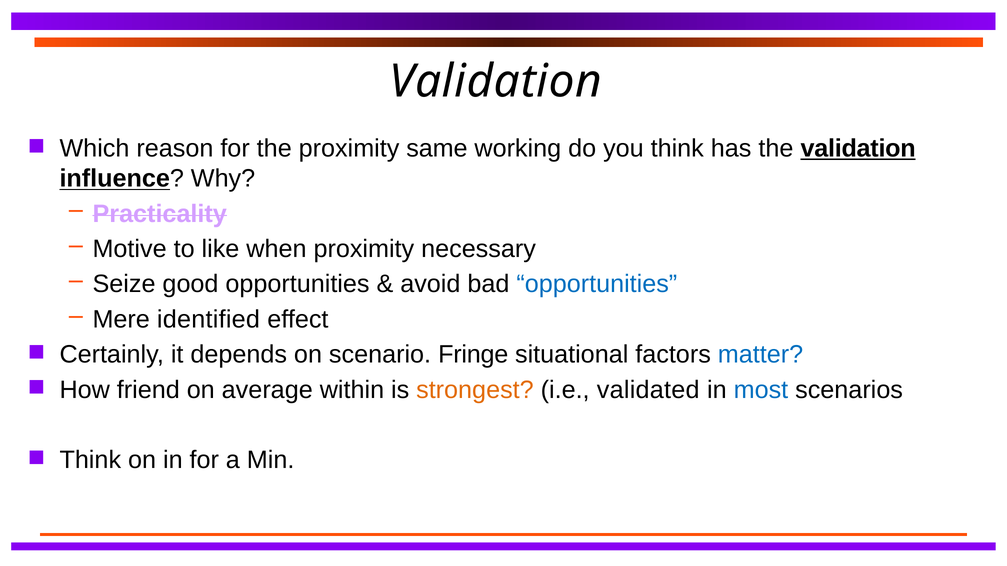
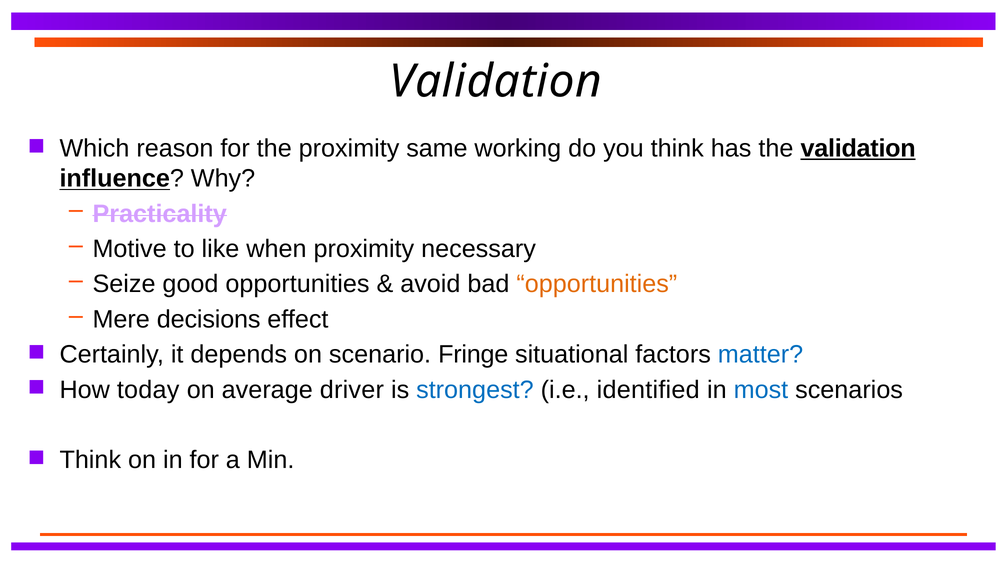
opportunities at (597, 284) colour: blue -> orange
identified: identified -> decisions
friend: friend -> today
within: within -> driver
strongest colour: orange -> blue
validated: validated -> identified
